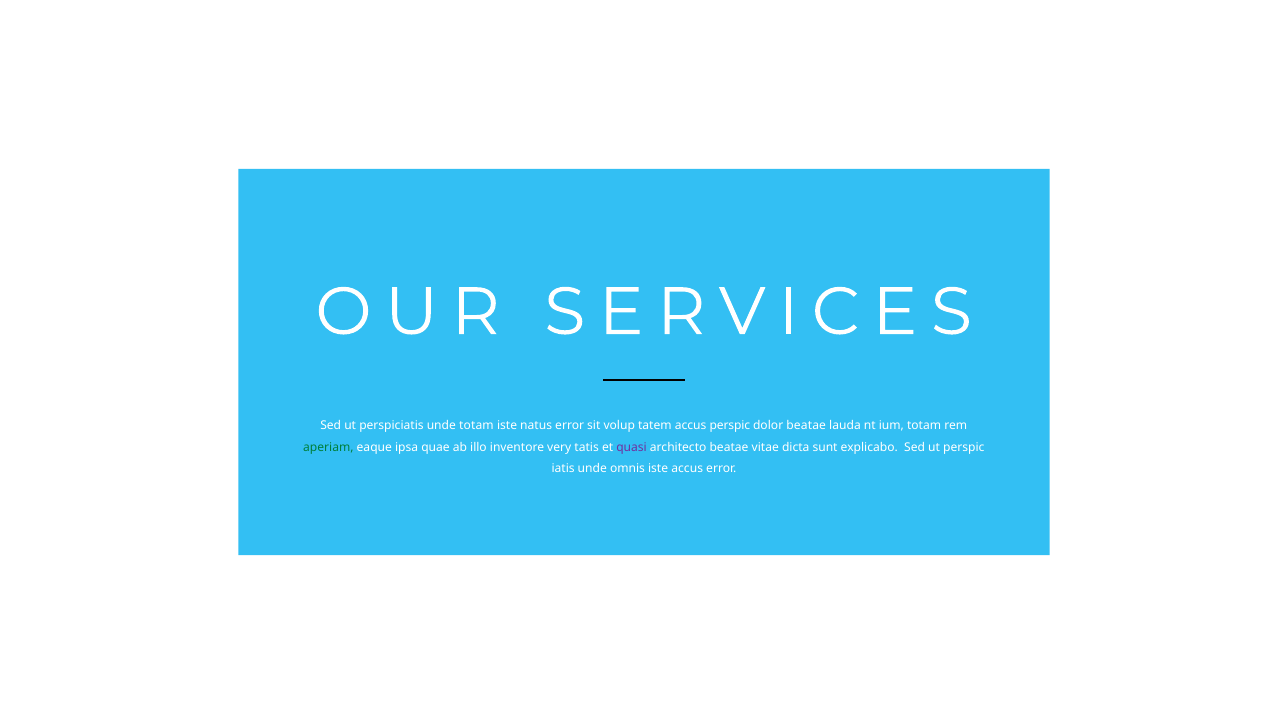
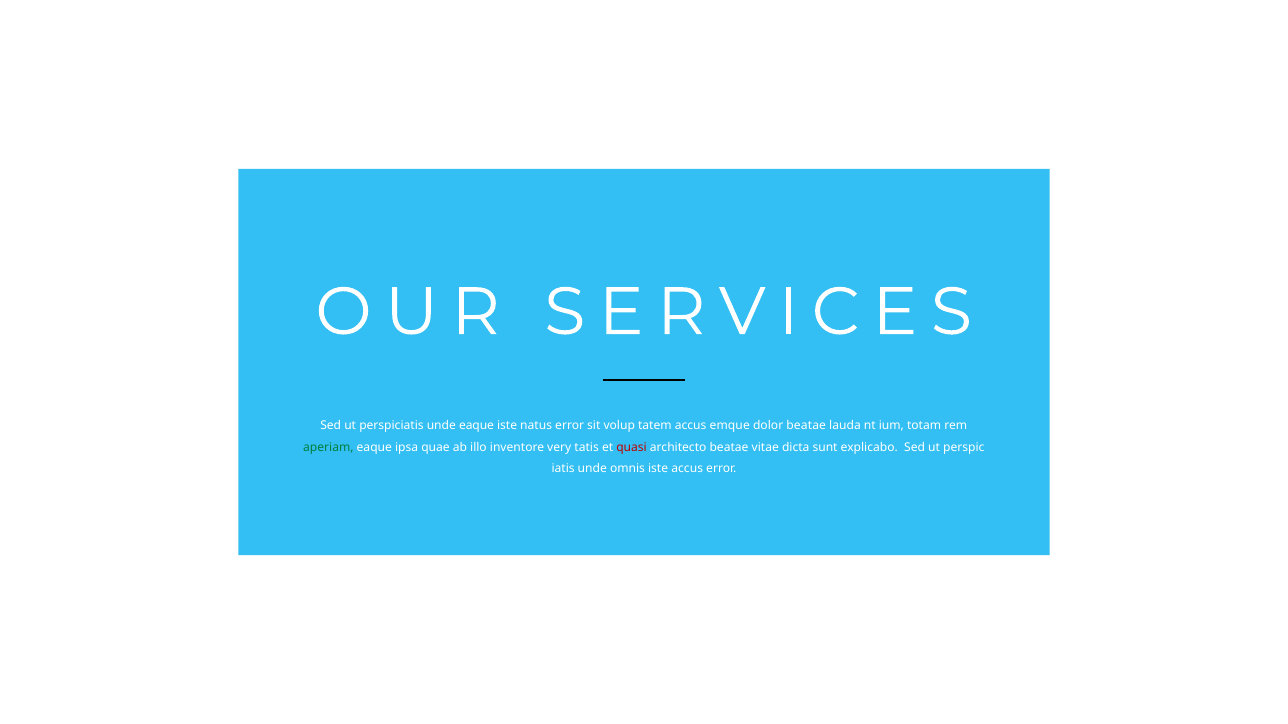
unde totam: totam -> eaque
accus perspic: perspic -> emque
quasi colour: purple -> red
